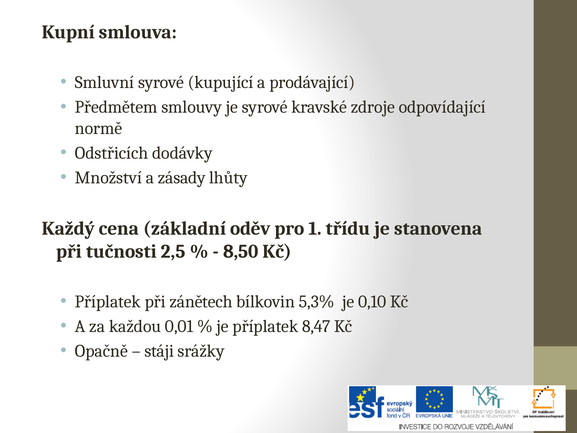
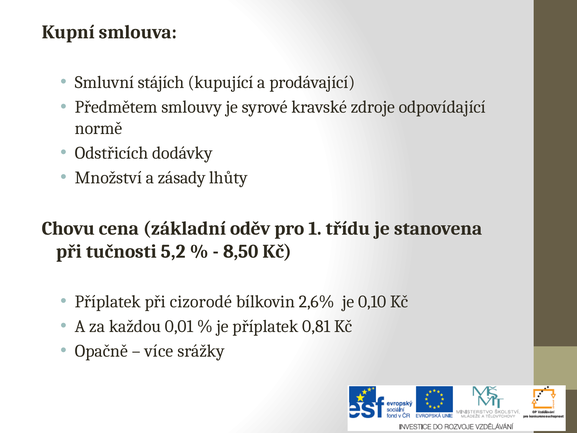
Smluvní syrové: syrové -> stájích
Každý: Každý -> Chovu
2,5: 2,5 -> 5,2
zánětech: zánětech -> cizorodé
5,3%: 5,3% -> 2,6%
8,47: 8,47 -> 0,81
stáji: stáji -> více
